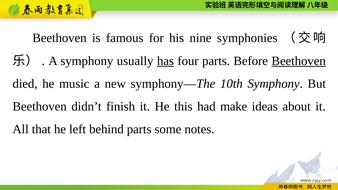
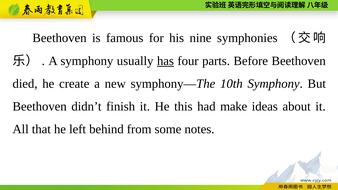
Beethoven at (299, 61) underline: present -> none
music: music -> create
behind parts: parts -> from
